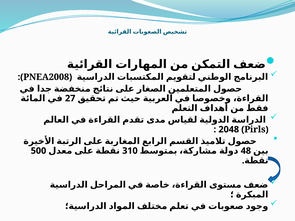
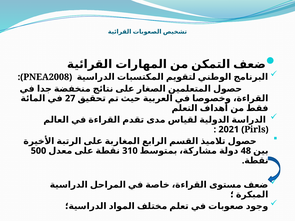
2048: 2048 -> 2021
